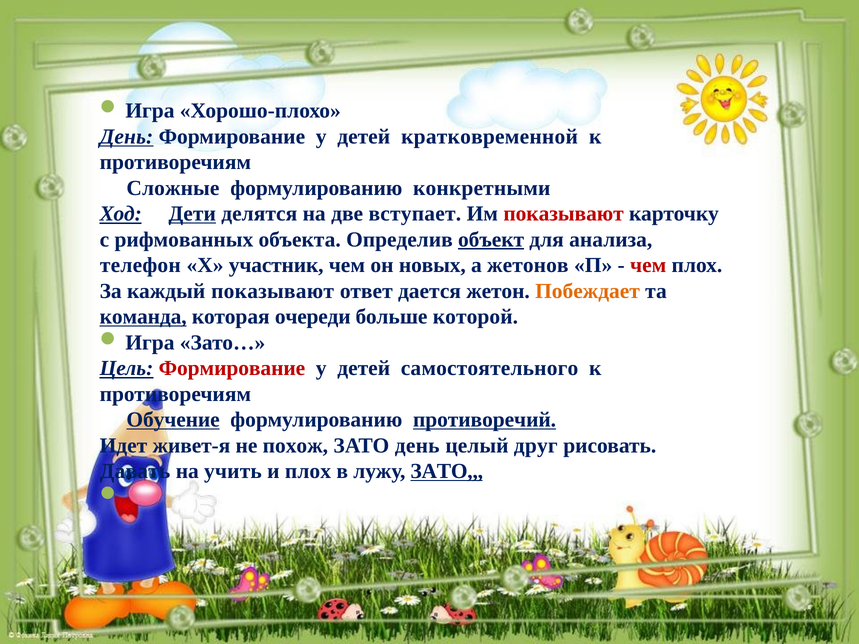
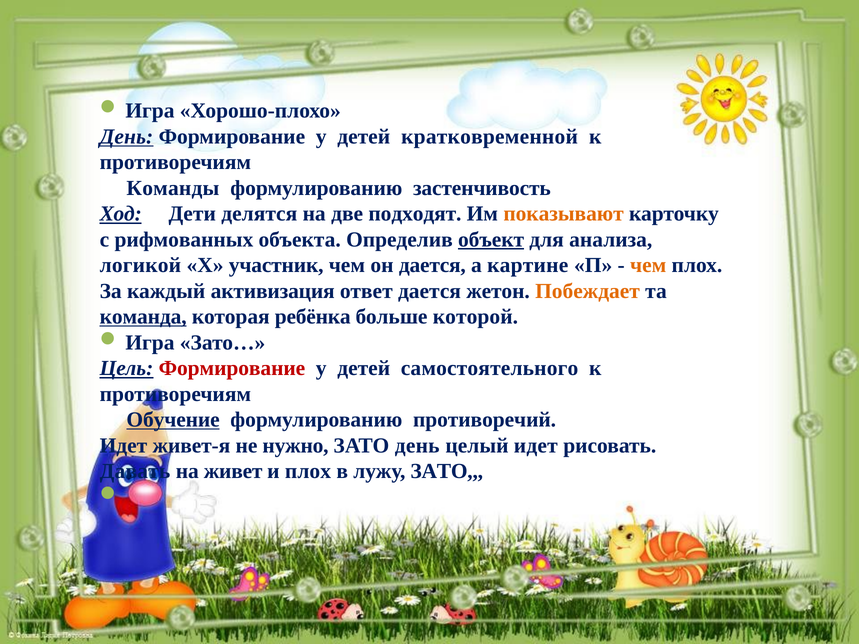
Сложные: Сложные -> Команды
конкретными: конкретными -> застенчивость
Дети underline: present -> none
вступает: вступает -> подходят
показывают at (564, 214) colour: red -> orange
телефон: телефон -> логикой
он новых: новых -> дается
жетонов: жетонов -> картине
чем at (648, 265) colour: red -> orange
каждый показывают: показывают -> активизация
очереди: очереди -> ребёнка
противоречий underline: present -> none
похож: похож -> нужно
целый друг: друг -> идет
учить: учить -> живет
ЗАТО at (447, 471) underline: present -> none
